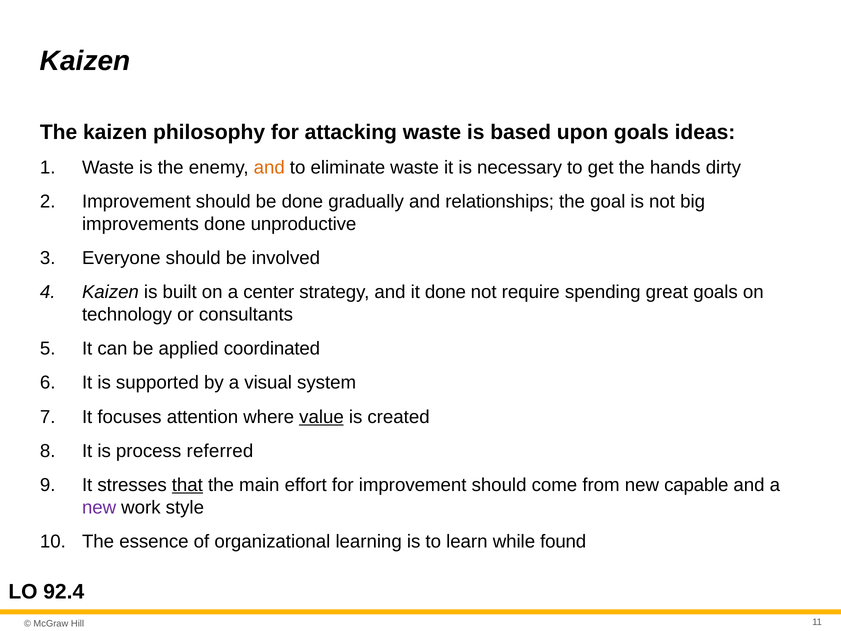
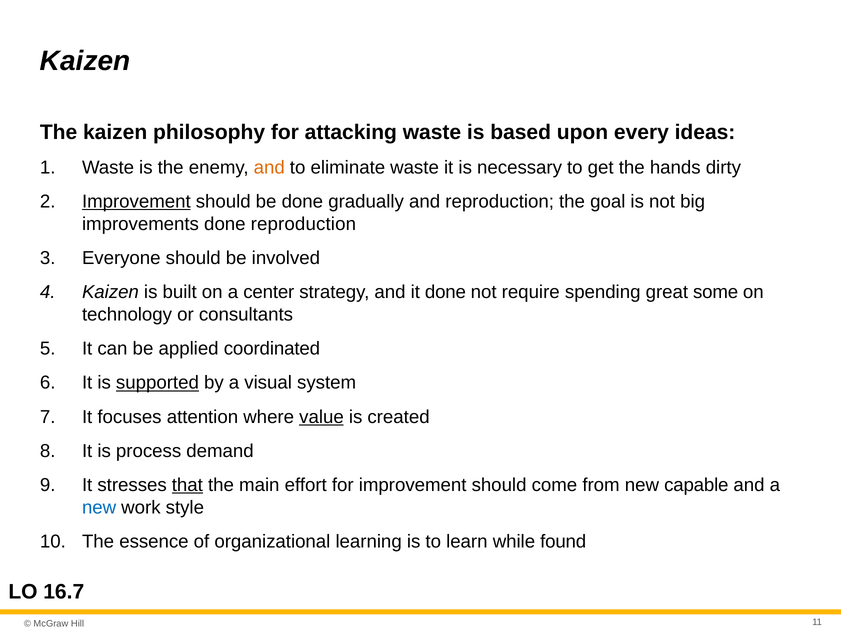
upon goals: goals -> every
Improvement at (136, 202) underline: none -> present
and relationships: relationships -> reproduction
done unproductive: unproductive -> reproduction
great goals: goals -> some
supported underline: none -> present
referred: referred -> demand
new at (99, 507) colour: purple -> blue
92.4: 92.4 -> 16.7
